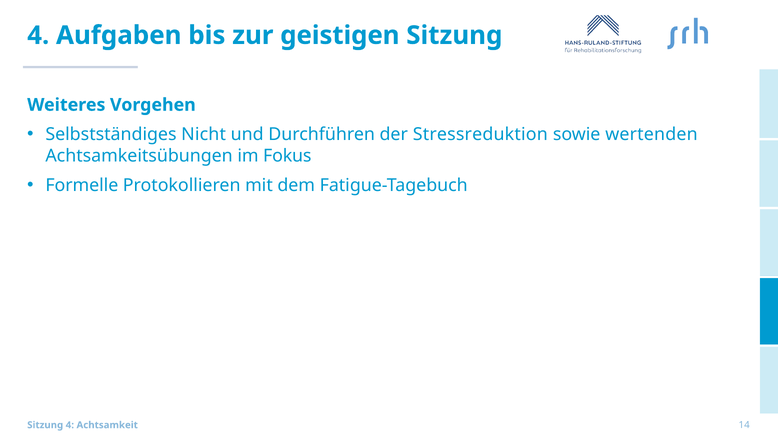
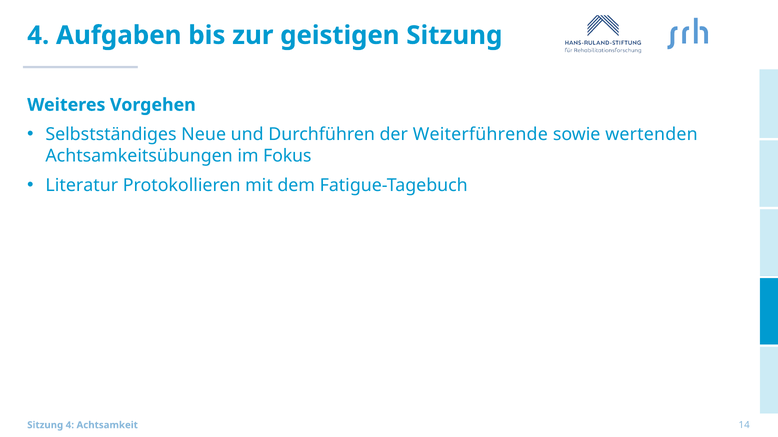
Nicht: Nicht -> Neue
Stressreduktion: Stressreduktion -> Weiterführende
Formelle: Formelle -> Literatur
